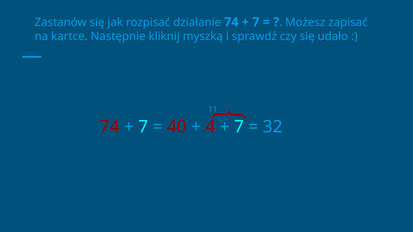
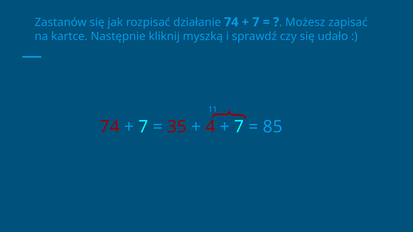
40: 40 -> 35
32: 32 -> 85
